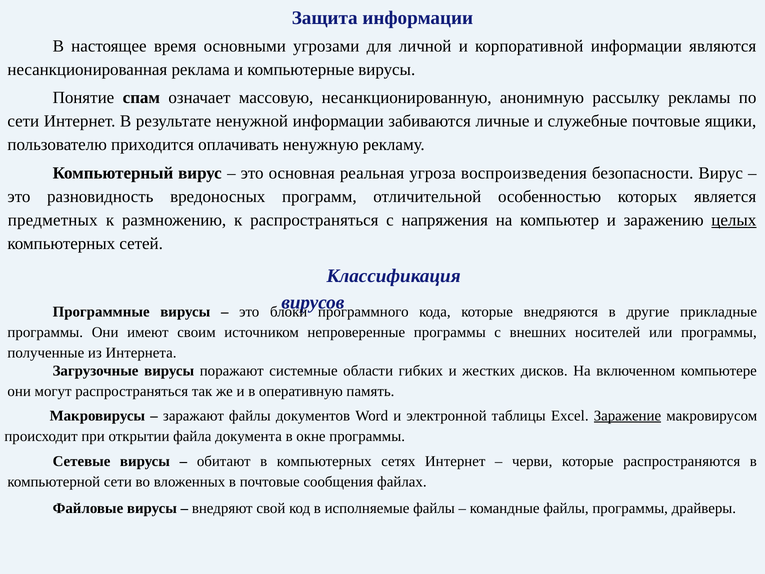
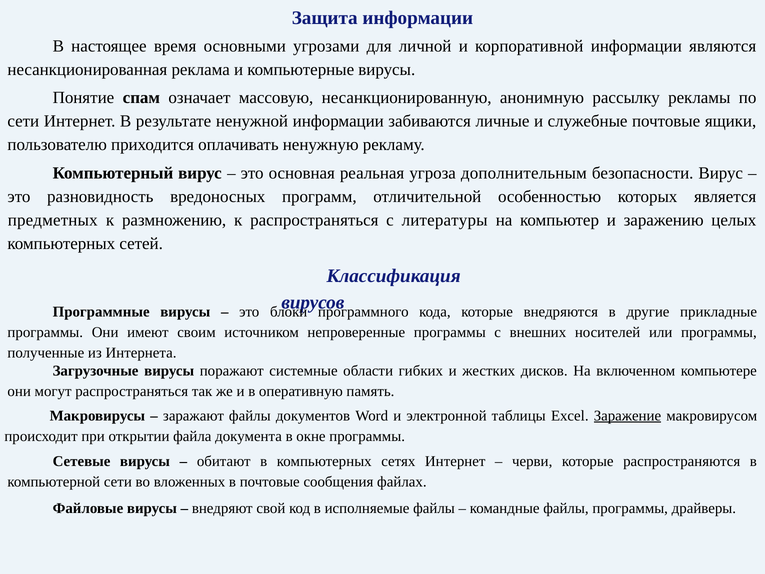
воспроизведения: воспроизведения -> дополнительным
напряжения: напряжения -> литературы
целых underline: present -> none
